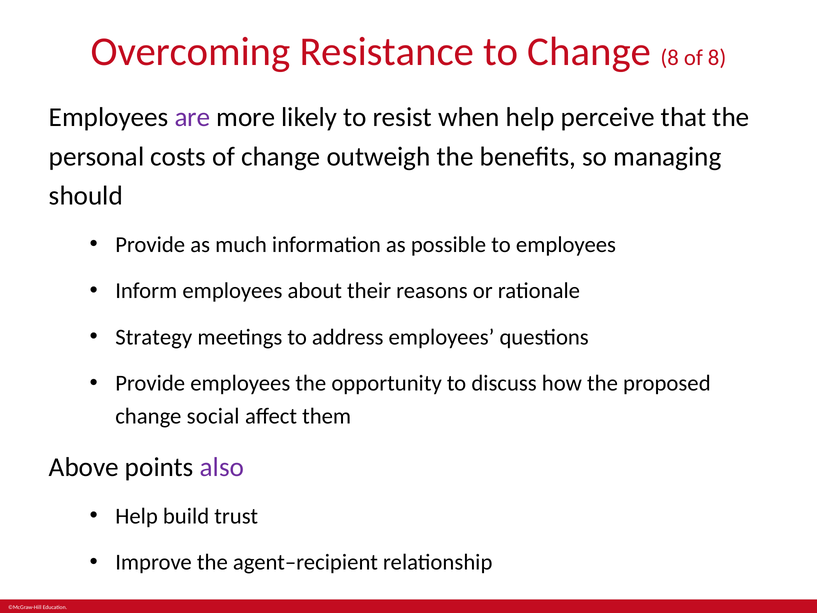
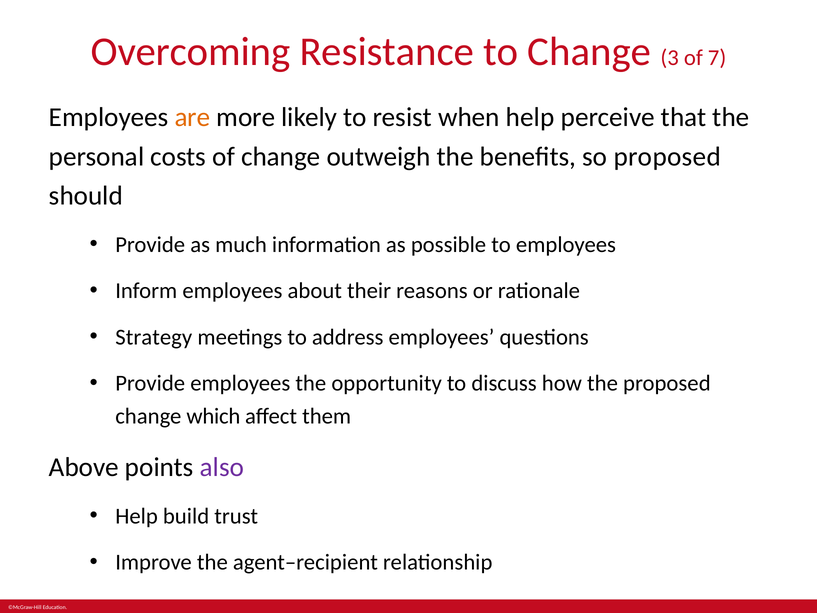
Change 8: 8 -> 3
of 8: 8 -> 7
are colour: purple -> orange
so managing: managing -> proposed
social: social -> which
